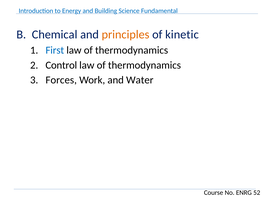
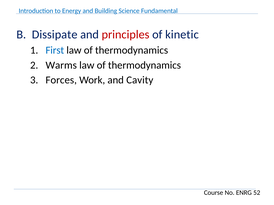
Chemical: Chemical -> Dissipate
principles colour: orange -> red
Control: Control -> Warms
Water: Water -> Cavity
